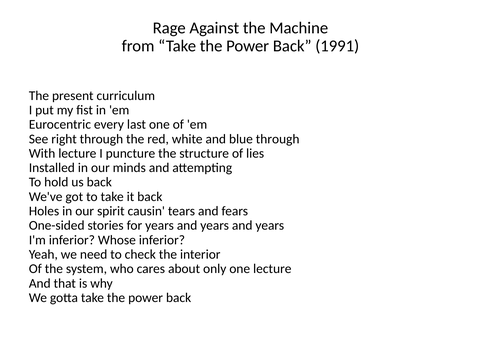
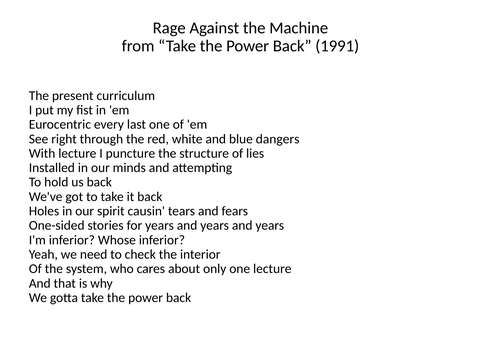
blue through: through -> dangers
